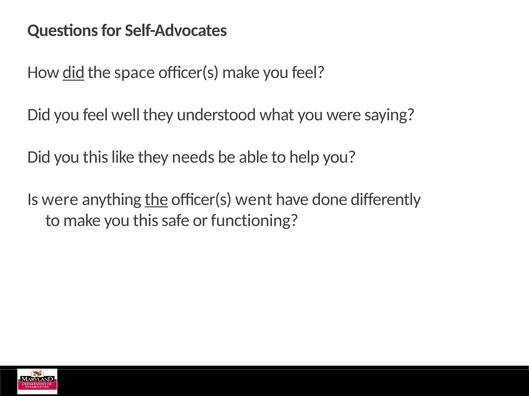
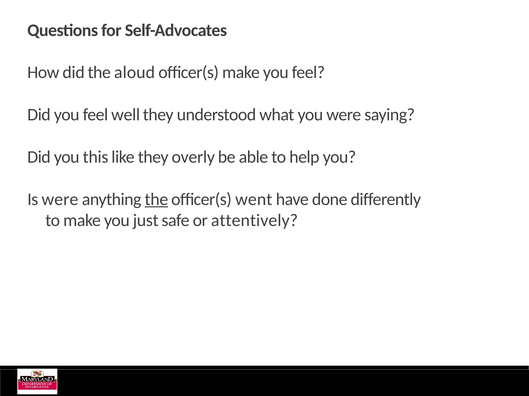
did at (74, 73) underline: present -> none
space: space -> aloud
needs: needs -> overly
make you this: this -> just
functioning: functioning -> attentively
